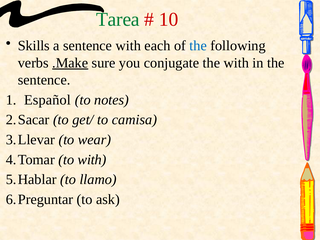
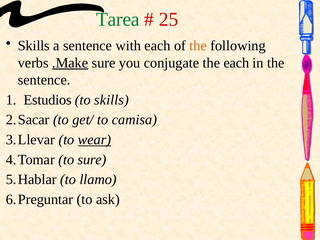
10: 10 -> 25
the at (198, 46) colour: blue -> orange
the with: with -> each
Español: Español -> Estudios
to notes: notes -> skills
wear underline: none -> present
to with: with -> sure
